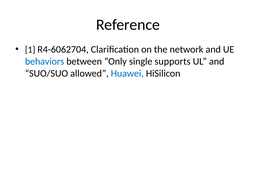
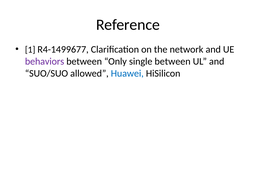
R4-6062704: R4-6062704 -> R4-1499677
behaviors colour: blue -> purple
single supports: supports -> between
